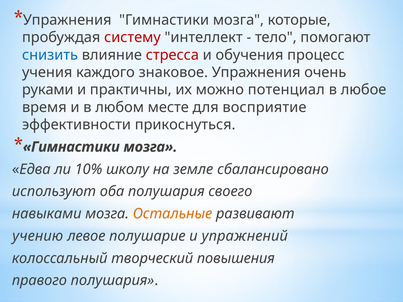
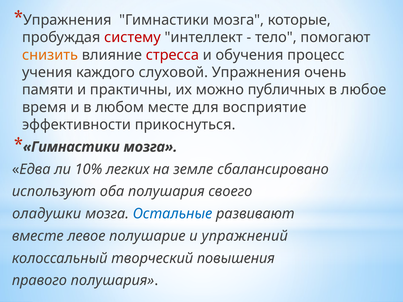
снизить colour: blue -> orange
знаковое: знаковое -> слуховой
руками: руками -> памяти
потенциал: потенциал -> публичных
школу: школу -> легких
навыками: навыками -> оладушки
Остальные colour: orange -> blue
учению: учению -> вместе
